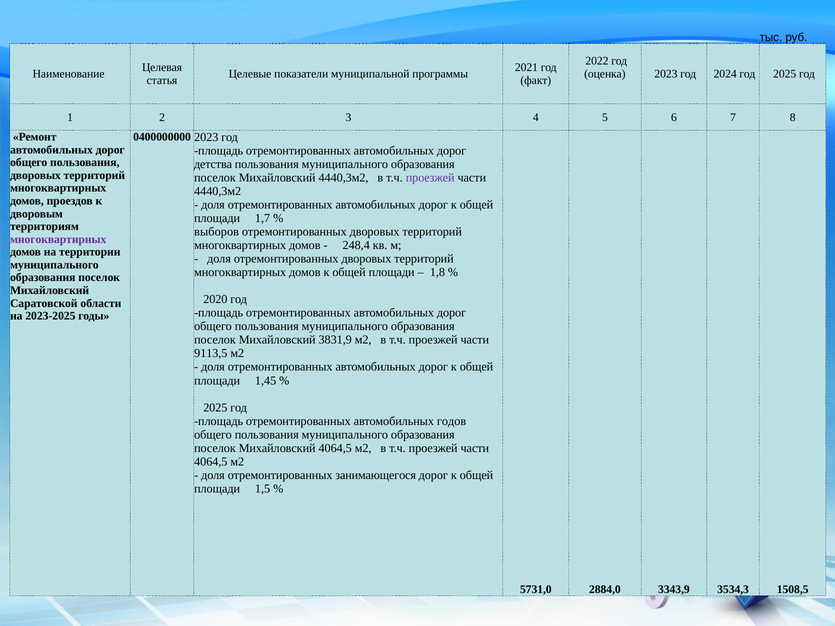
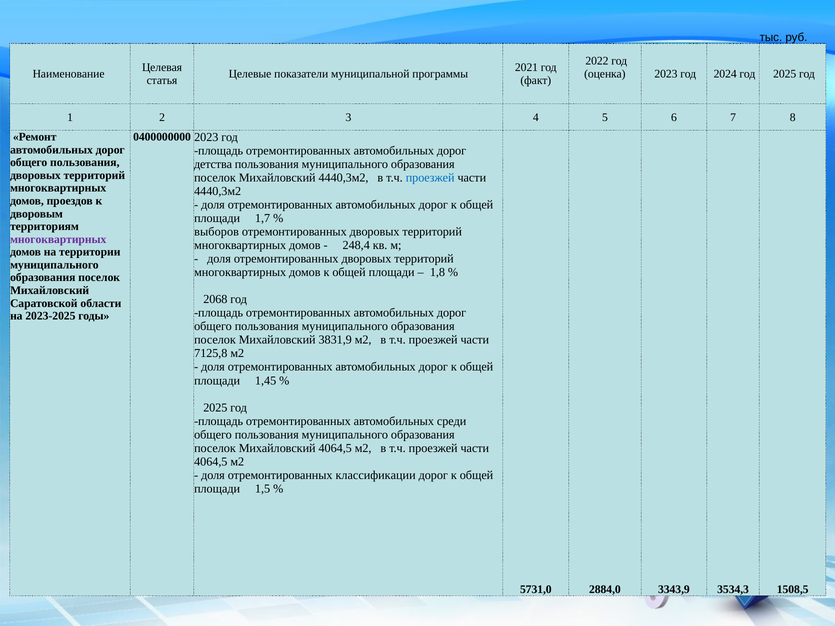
проезжей at (430, 178) colour: purple -> blue
2020: 2020 -> 2068
9113,5: 9113,5 -> 7125,8
годов: годов -> среди
занимающегося: занимающегося -> классификации
